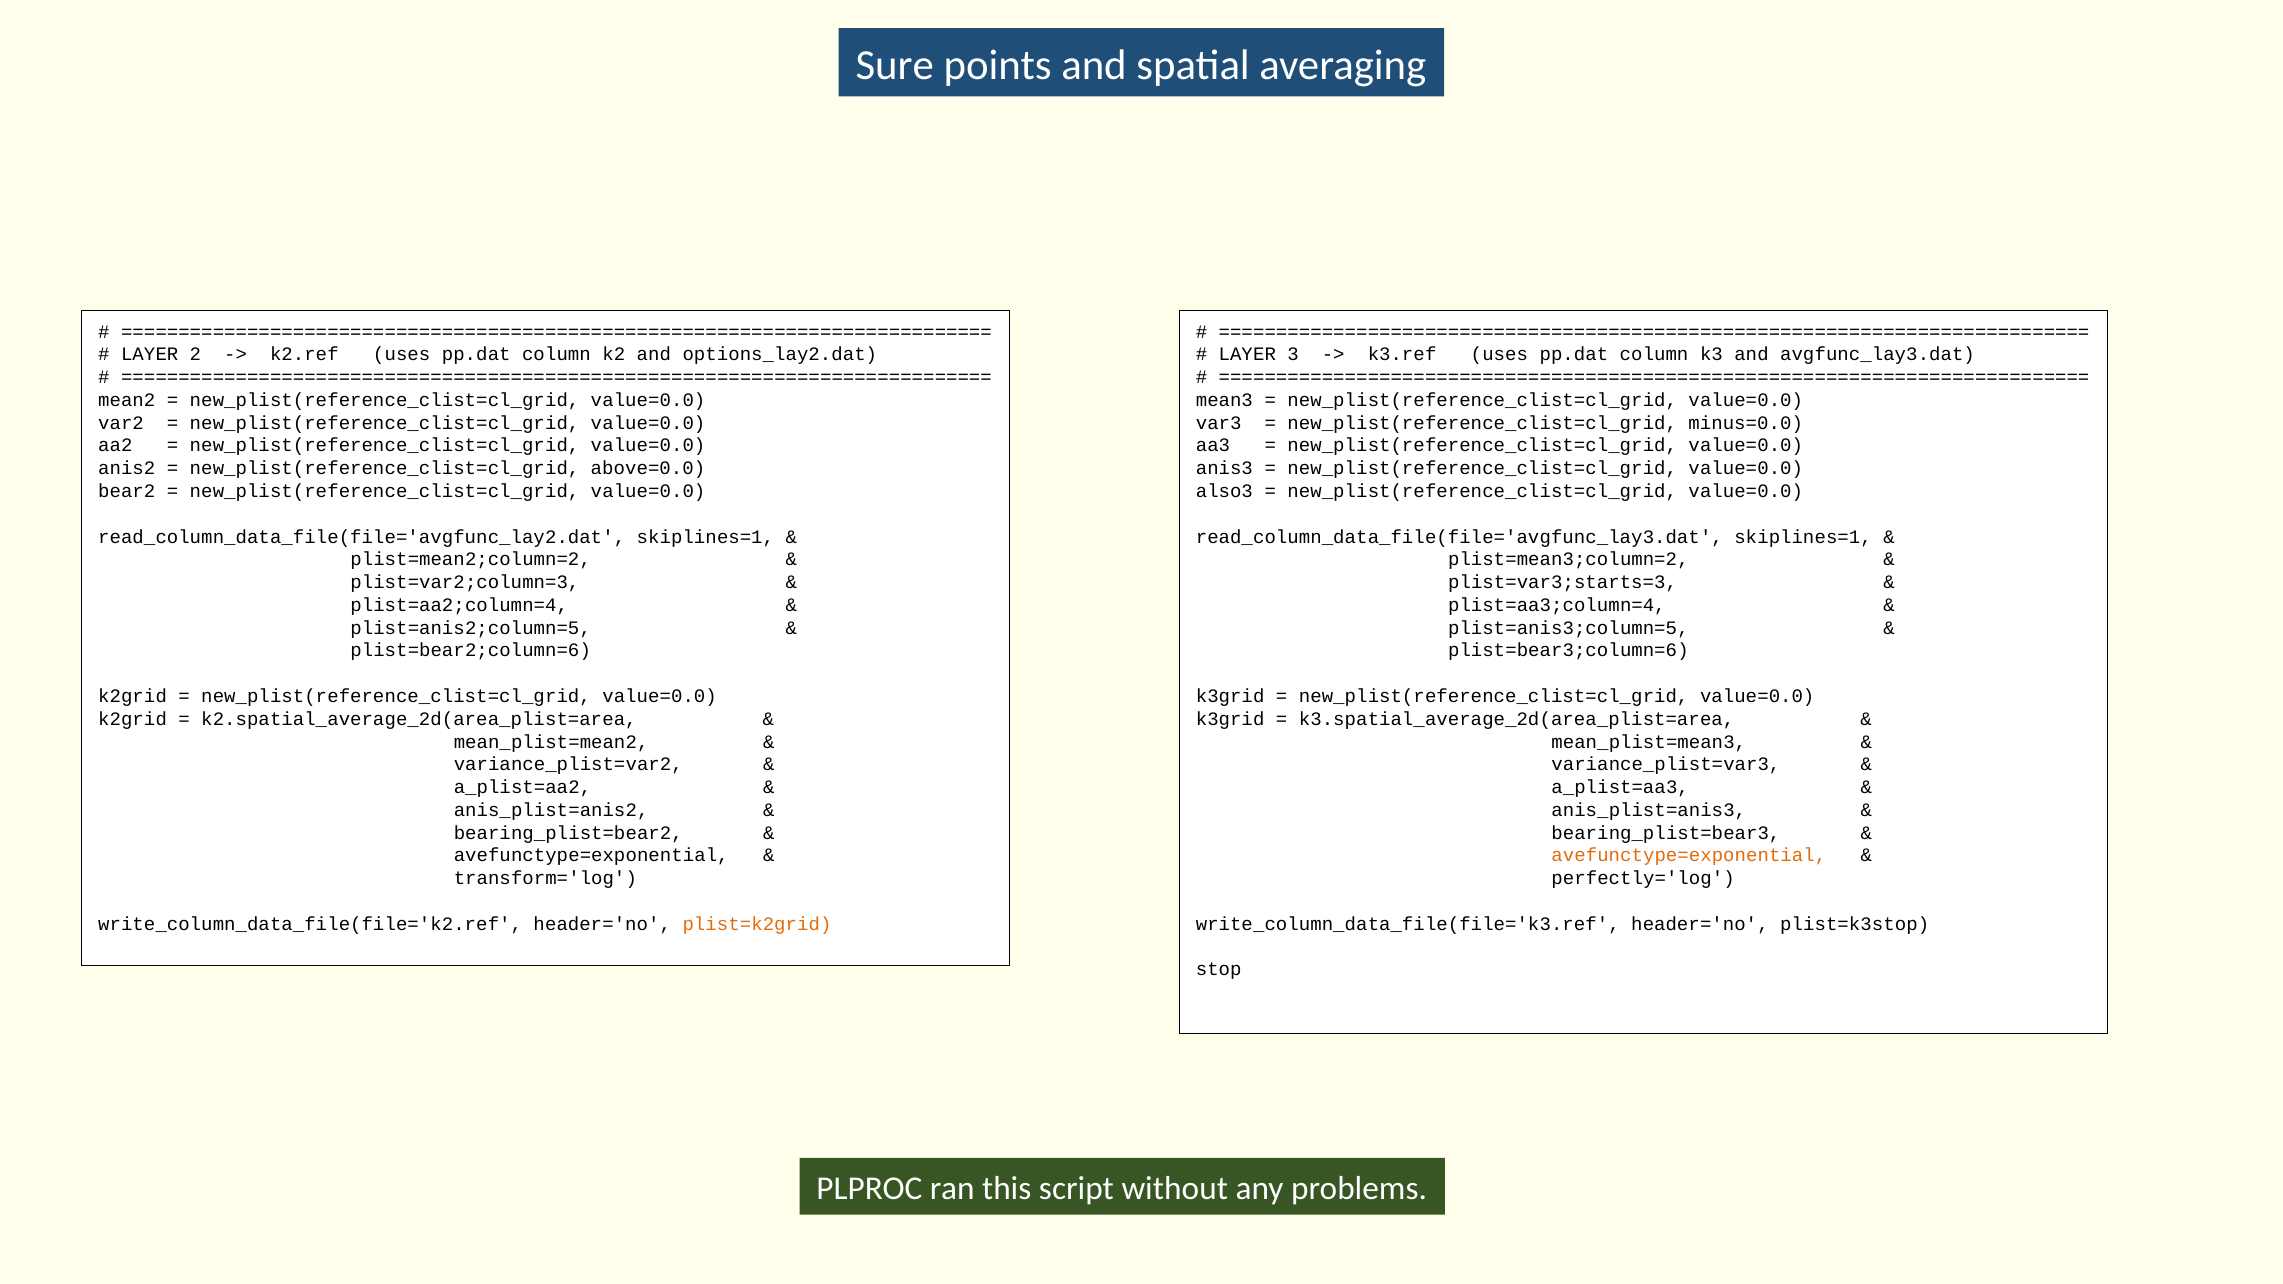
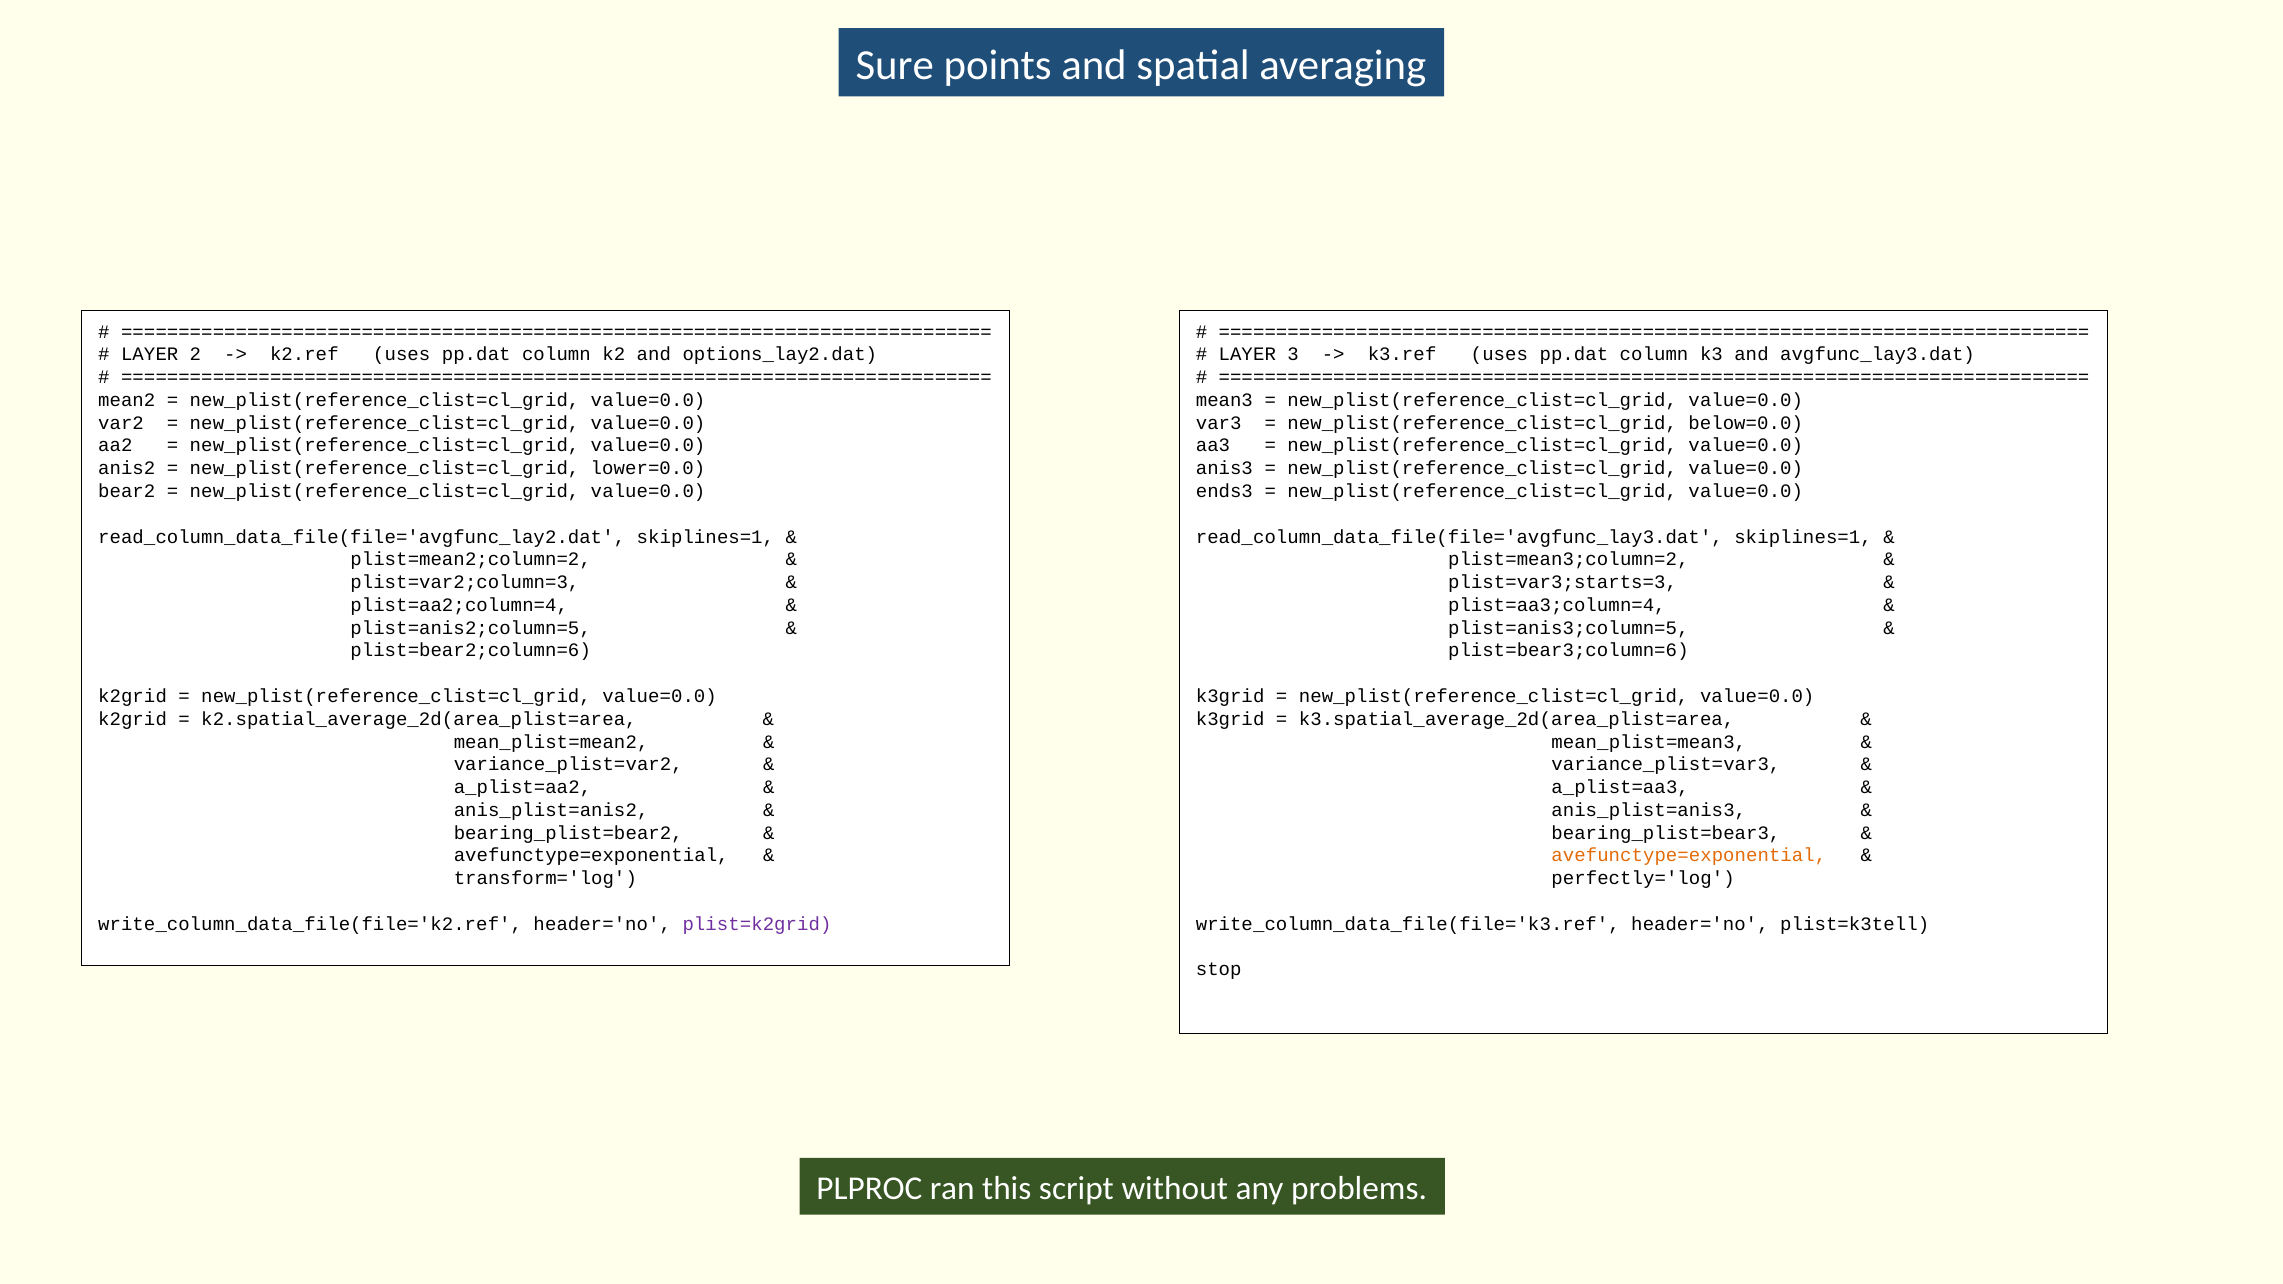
minus=0.0: minus=0.0 -> below=0.0
above=0.0: above=0.0 -> lower=0.0
also3: also3 -> ends3
plist=k2grid colour: orange -> purple
plist=k3stop: plist=k3stop -> plist=k3tell
